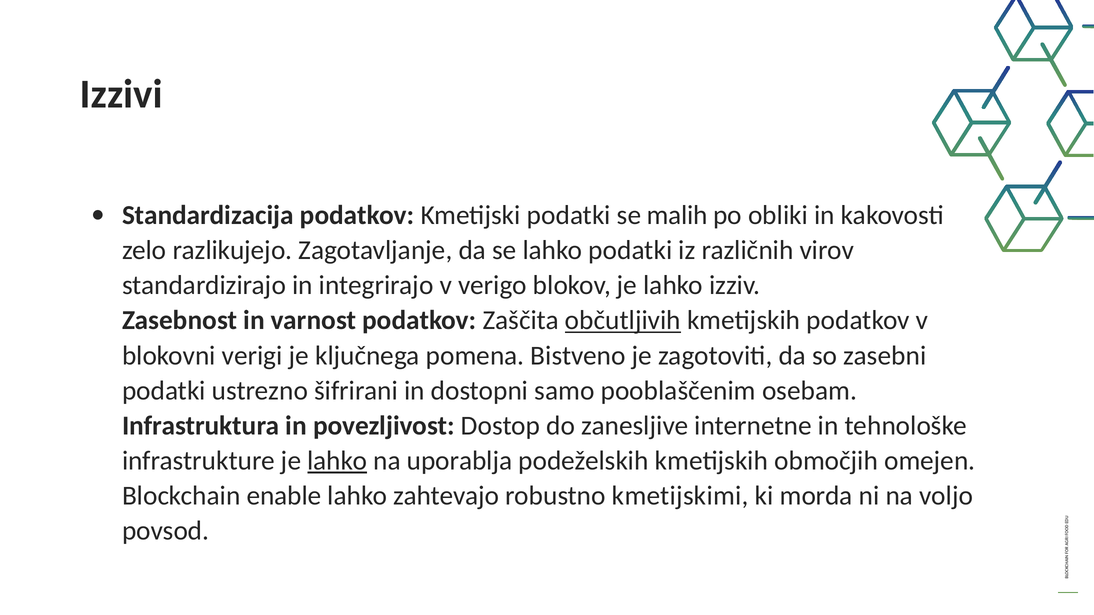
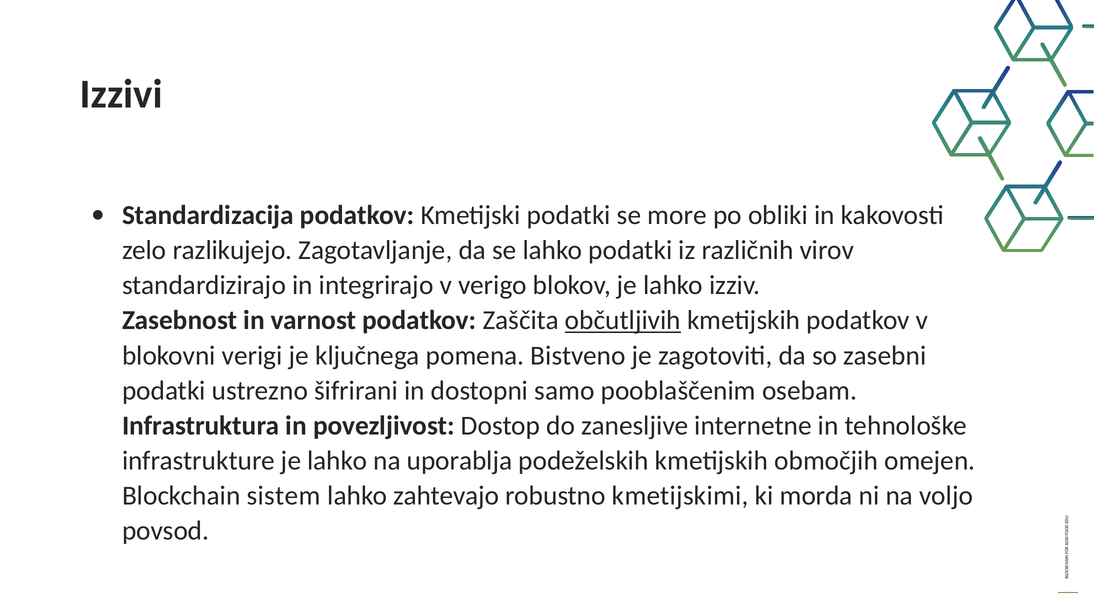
malih: malih -> more
lahko at (337, 461) underline: present -> none
enable: enable -> sistem
